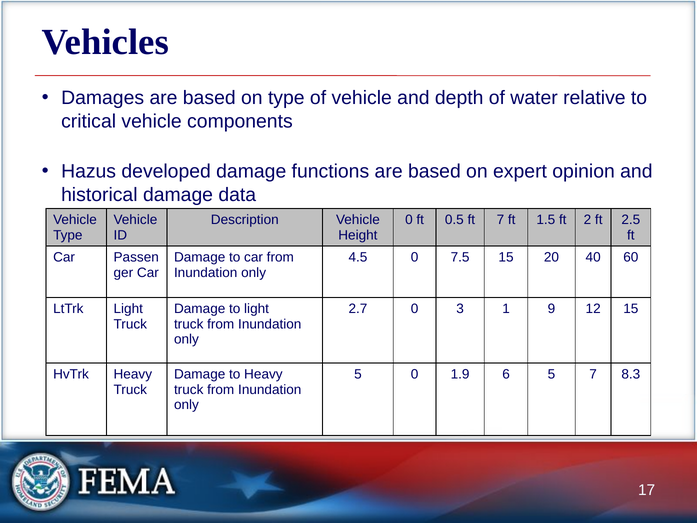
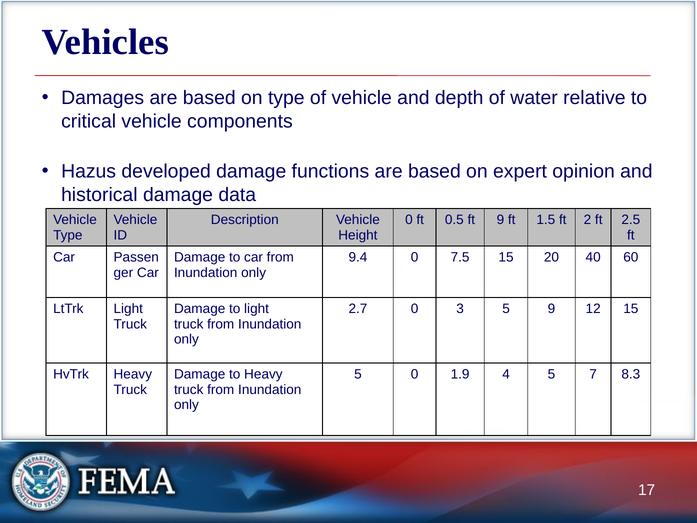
ft 7: 7 -> 9
4.5: 4.5 -> 9.4
3 1: 1 -> 5
6: 6 -> 4
